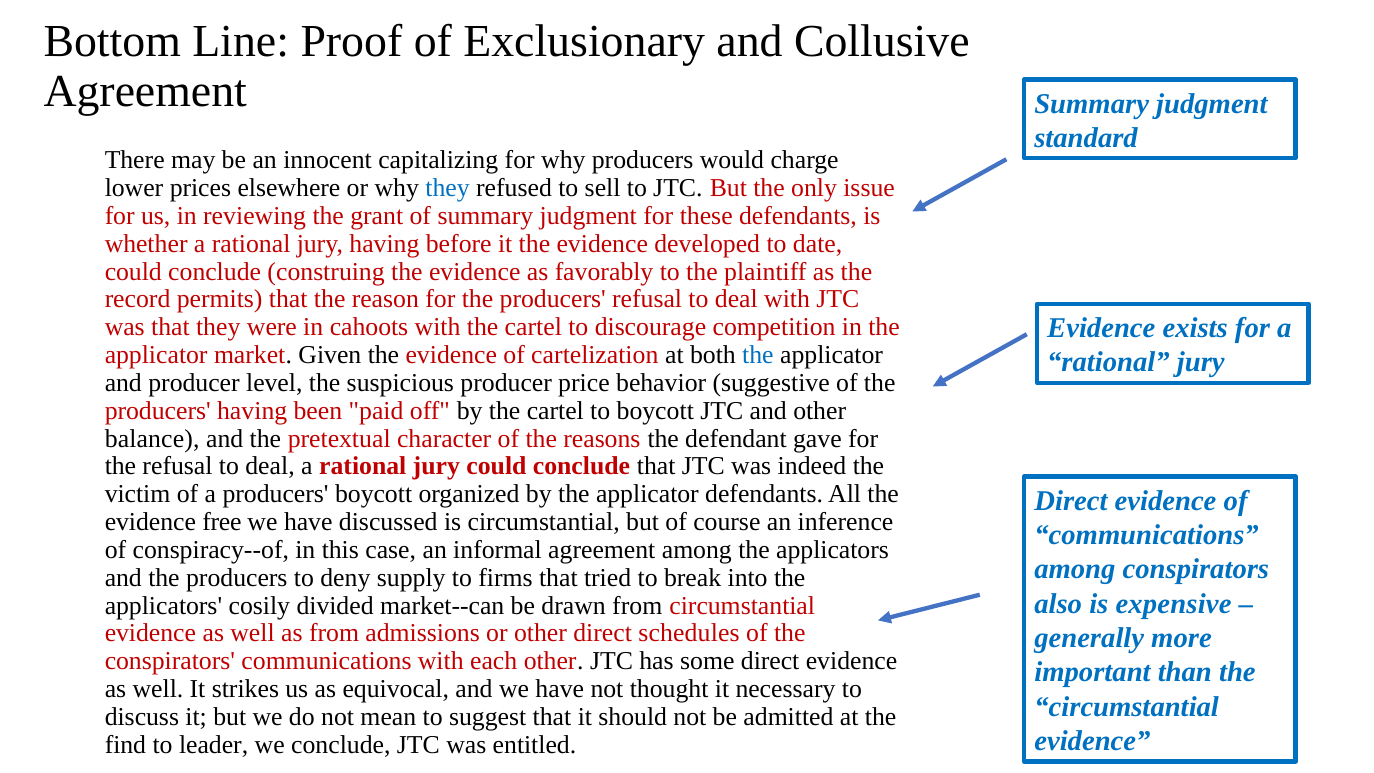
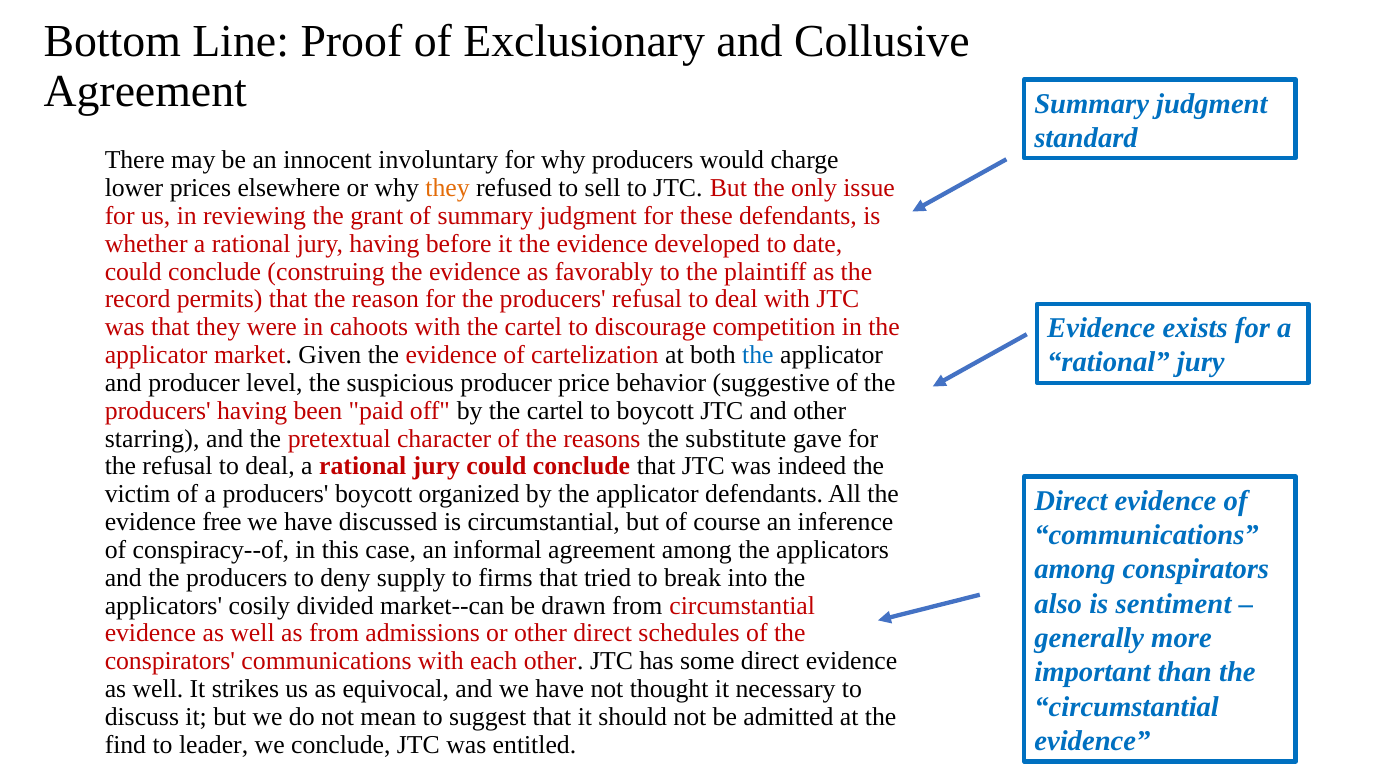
capitalizing: capitalizing -> involuntary
they at (448, 188) colour: blue -> orange
balance: balance -> starring
defendant: defendant -> substitute
expensive: expensive -> sentiment
